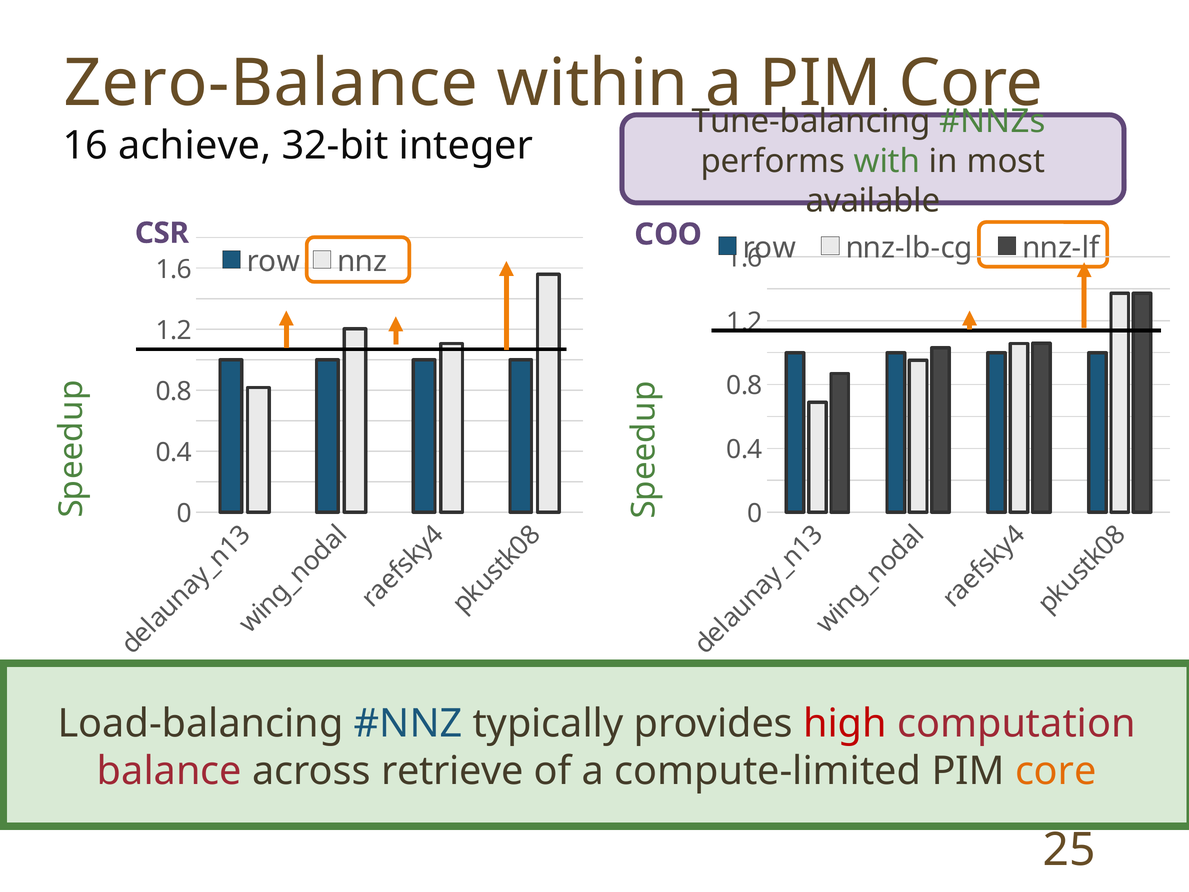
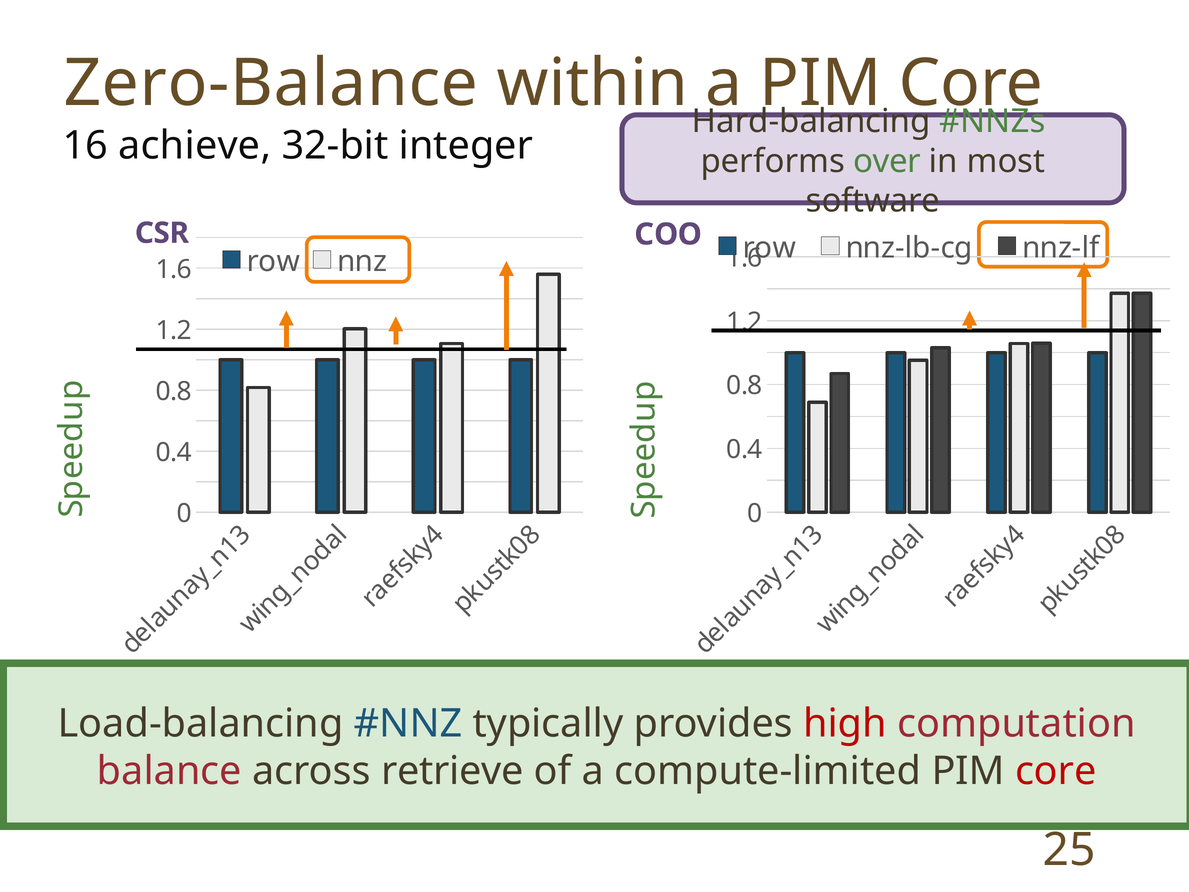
Tune-balancing: Tune-balancing -> Hard-balancing
with: with -> over
available: available -> software
core at (1056, 771) colour: orange -> red
